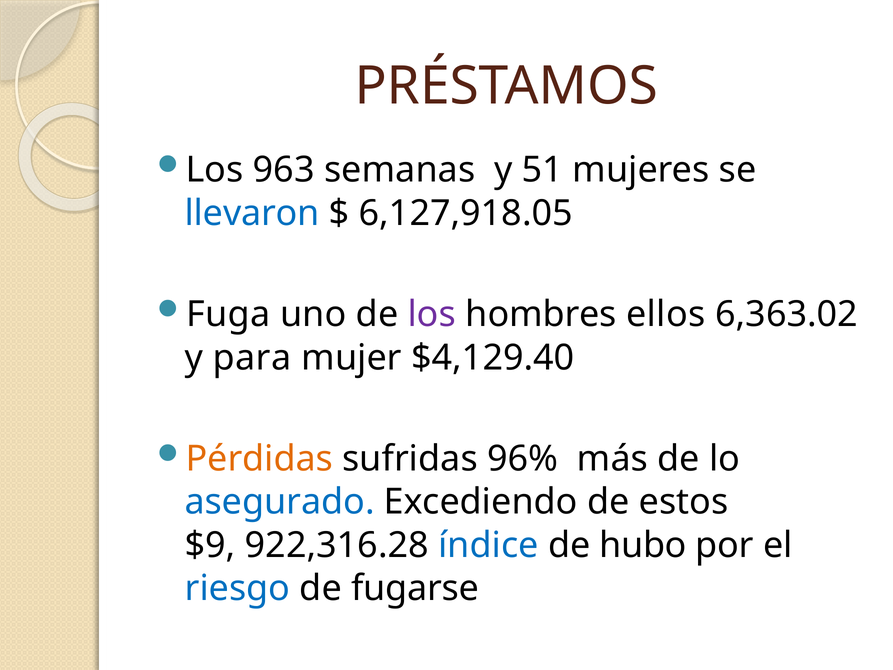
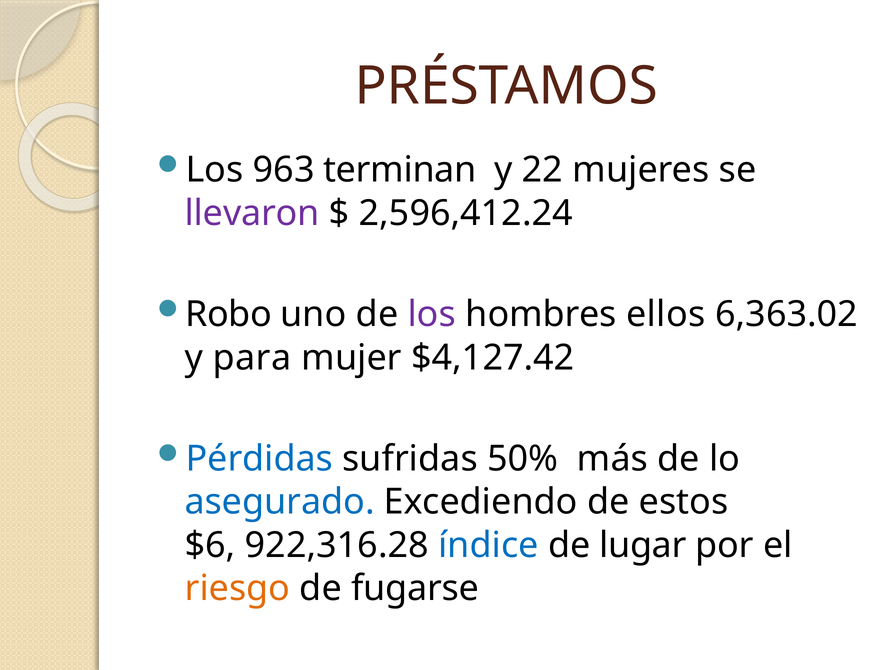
semanas: semanas -> terminan
51: 51 -> 22
llevaron colour: blue -> purple
6,127,918.05: 6,127,918.05 -> 2,596,412.24
Fuga: Fuga -> Robo
$4,129.40: $4,129.40 -> $4,127.42
Pérdidas colour: orange -> blue
96%: 96% -> 50%
$9: $9 -> $6
hubo: hubo -> lugar
riesgo colour: blue -> orange
